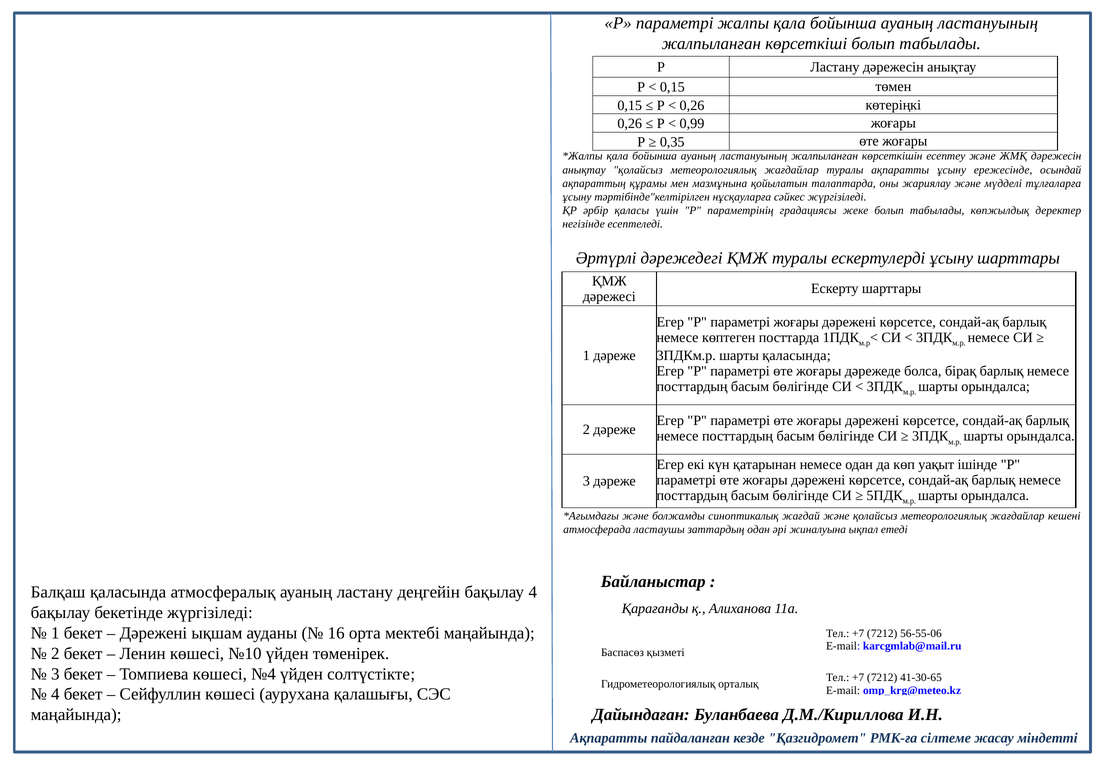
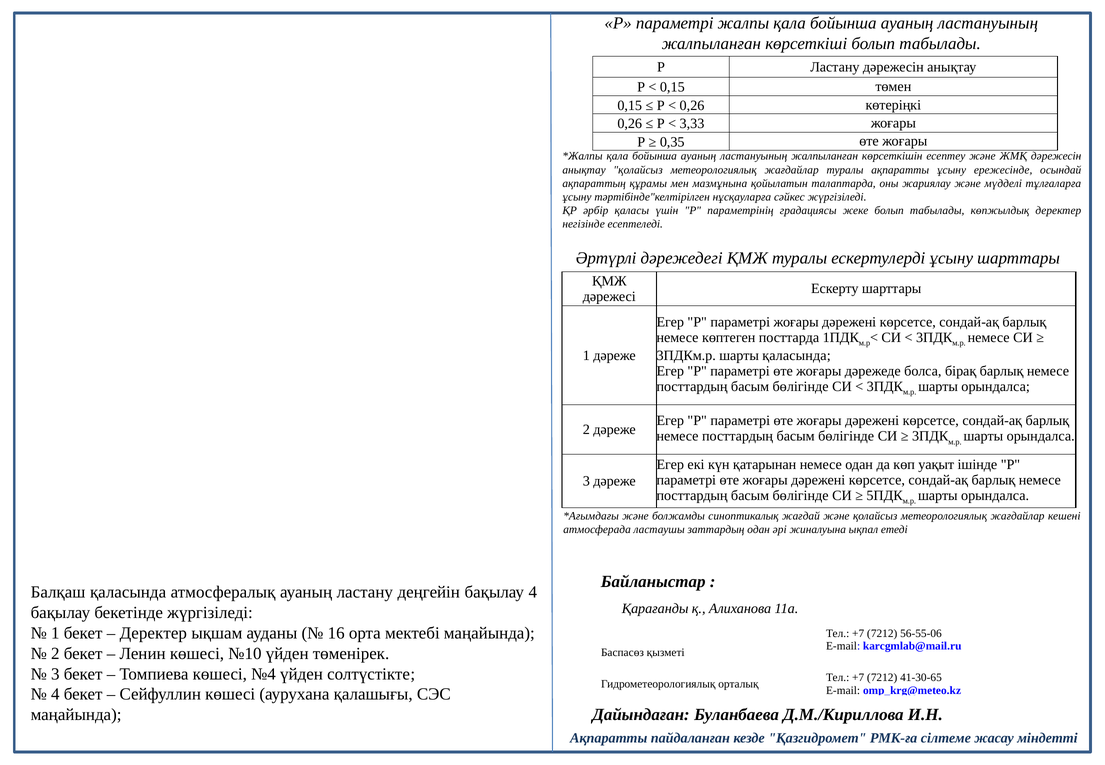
0,99: 0,99 -> 3,33
Дәрежені at (153, 633): Дәрежені -> Деректер
